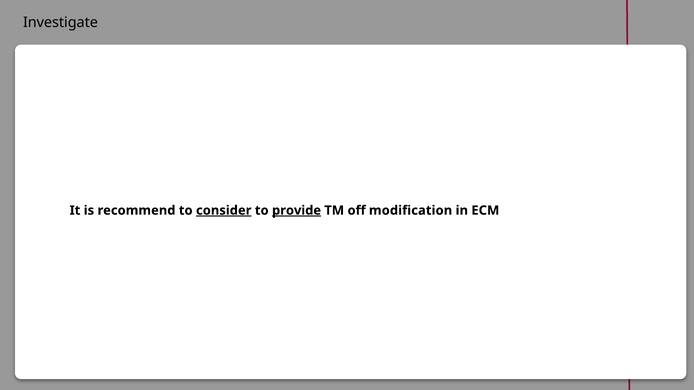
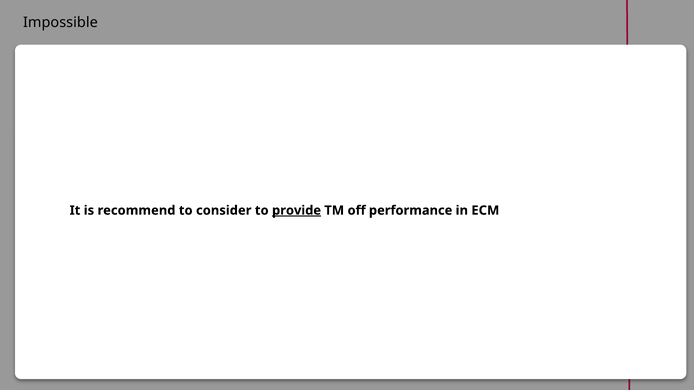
Investigate: Investigate -> Impossible
consider underline: present -> none
modification: modification -> performance
